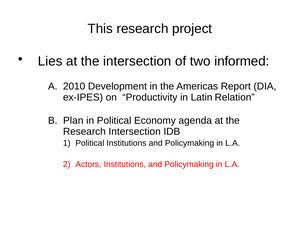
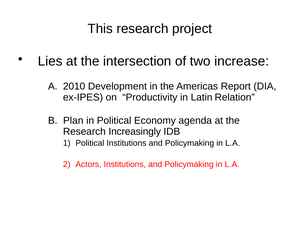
informed: informed -> increase
Research Intersection: Intersection -> Increasingly
